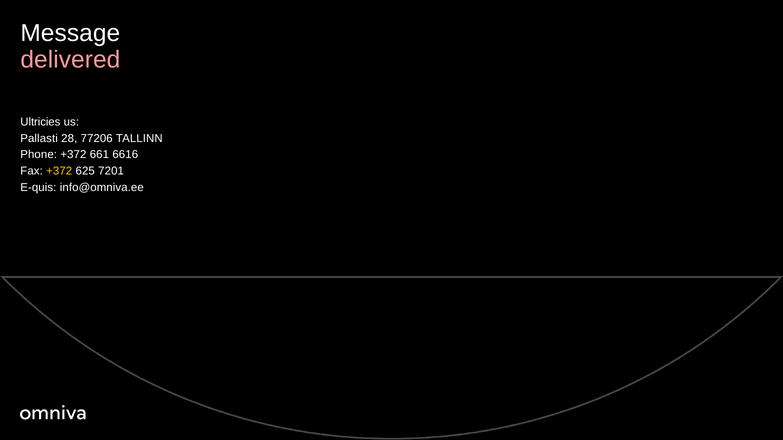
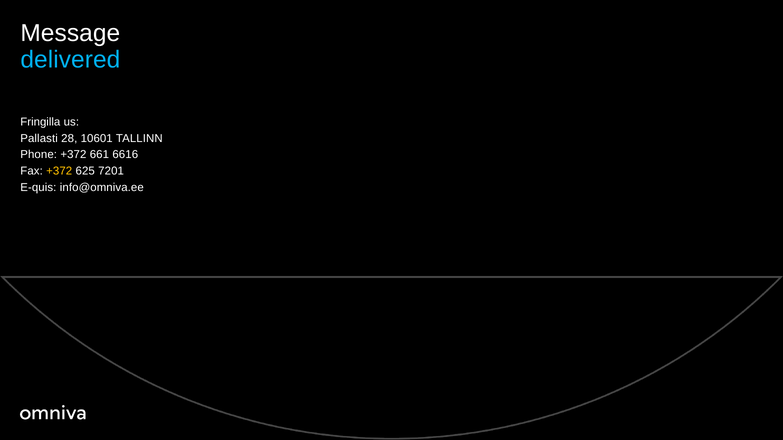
delivered colour: pink -> light blue
Ultricies: Ultricies -> Fringilla
77206: 77206 -> 10601
